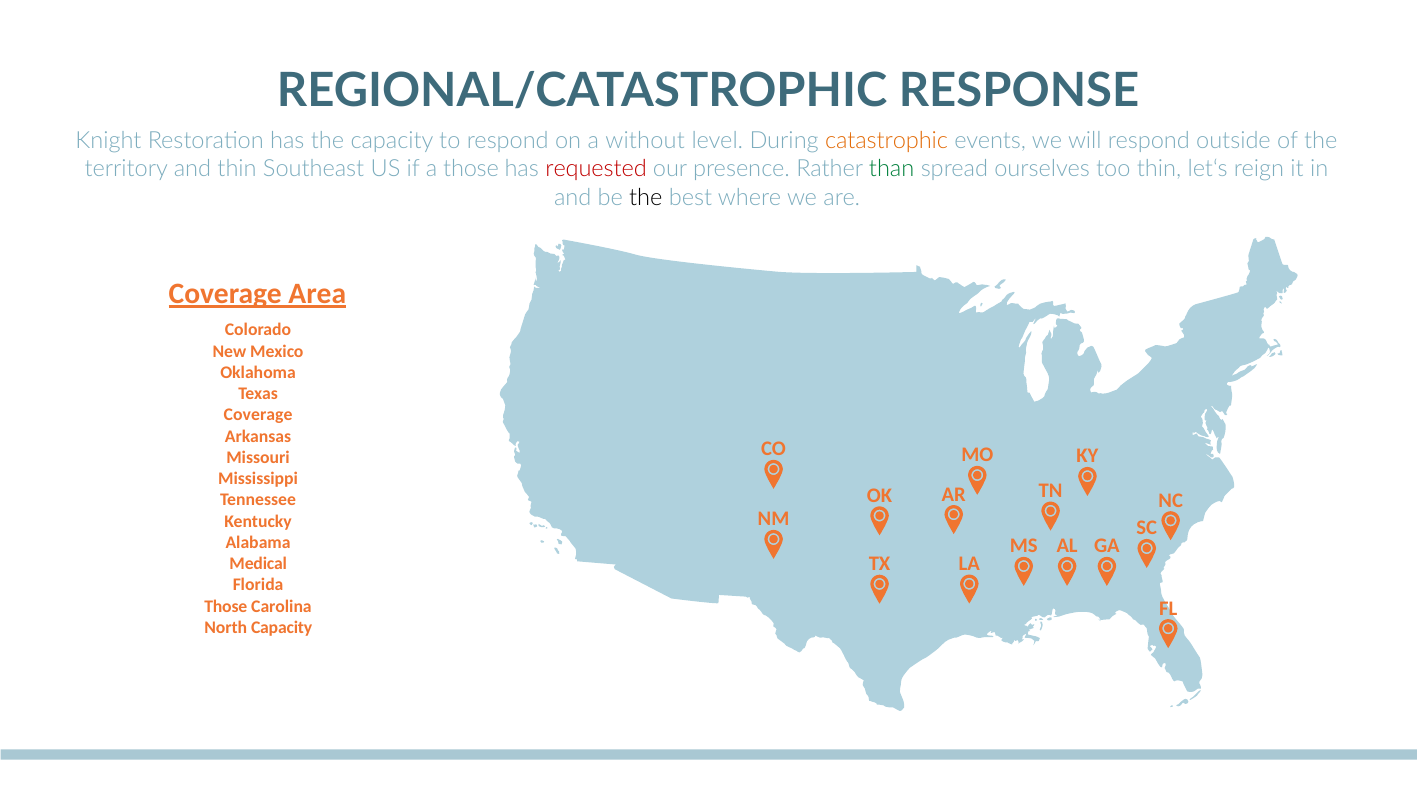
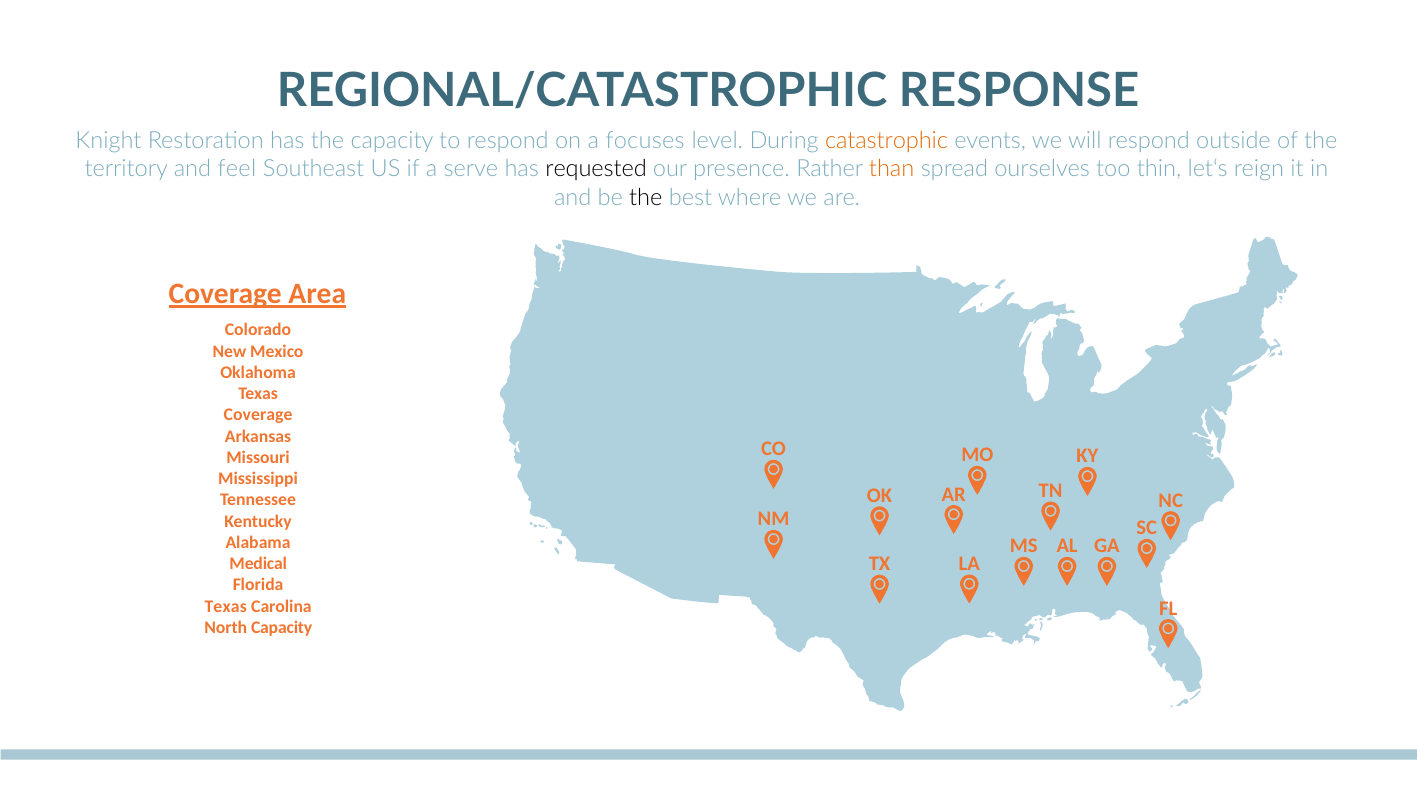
without: without -> focuses
and thin: thin -> feel
a those: those -> serve
requested colour: red -> black
than colour: green -> orange
Those at (226, 606): Those -> Texas
